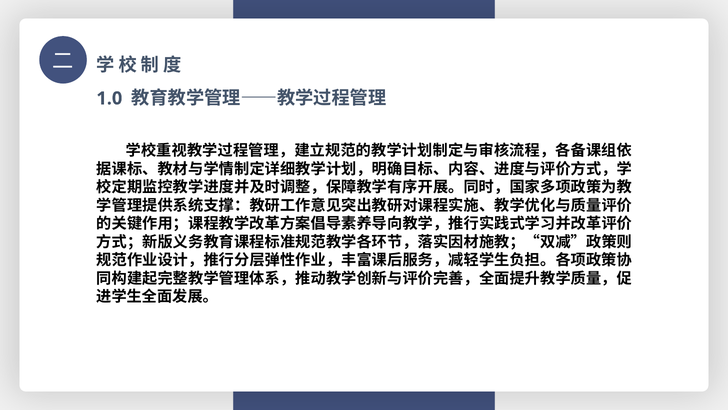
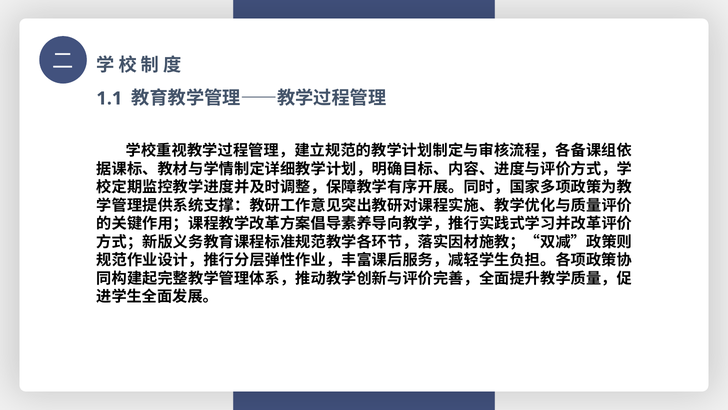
1.0: 1.0 -> 1.1
